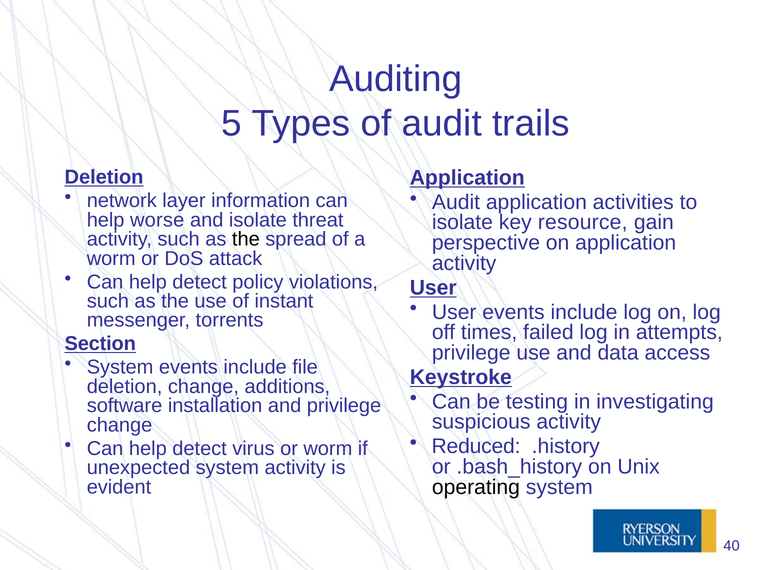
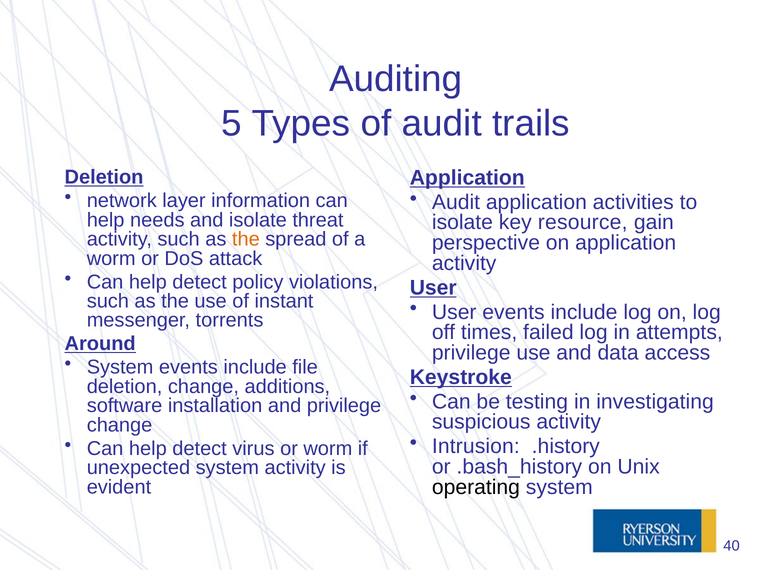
worse: worse -> needs
the at (246, 239) colour: black -> orange
Section: Section -> Around
Reduced: Reduced -> Intrusion
